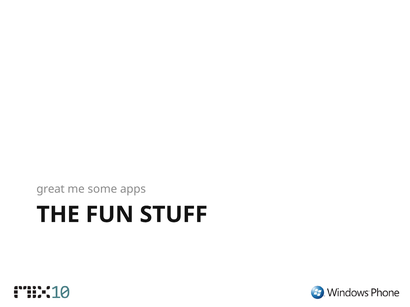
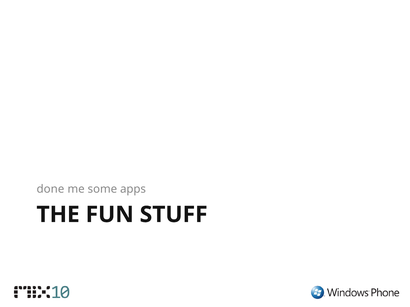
great: great -> done
